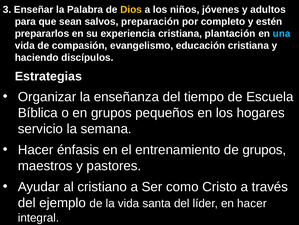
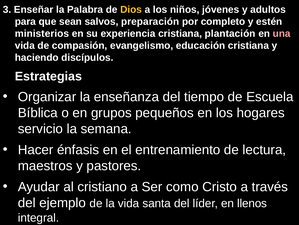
prepararlos: prepararlos -> ministerios
una colour: light blue -> pink
de grupos: grupos -> lectura
en hacer: hacer -> llenos
